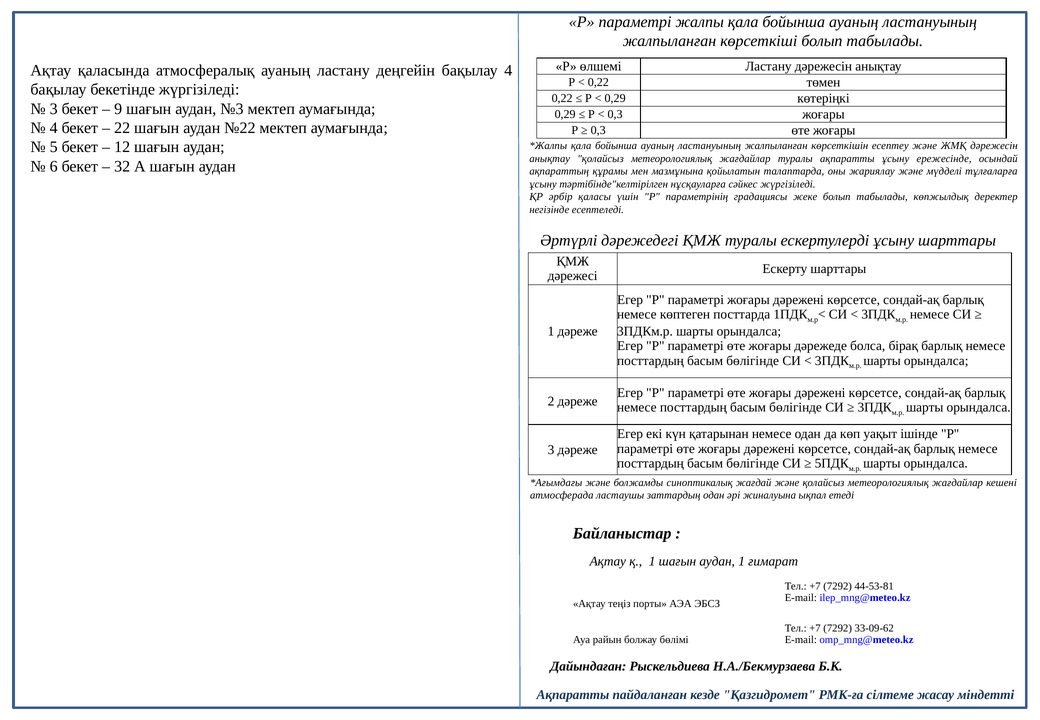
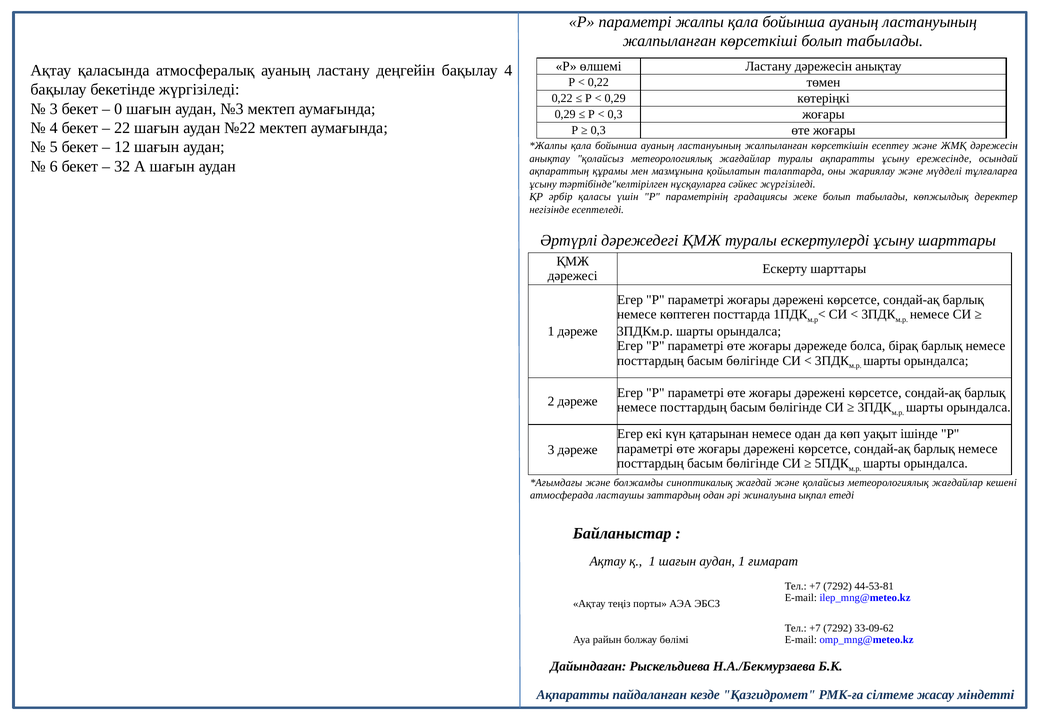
9: 9 -> 0
